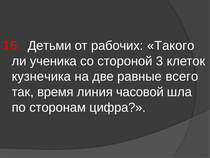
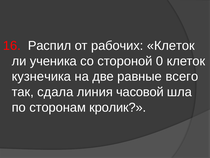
Детьми: Детьми -> Распил
рабочих Такого: Такого -> Клеток
3: 3 -> 0
время: время -> сдала
цифра: цифра -> кролик
